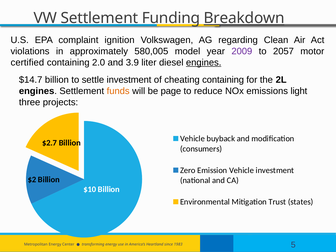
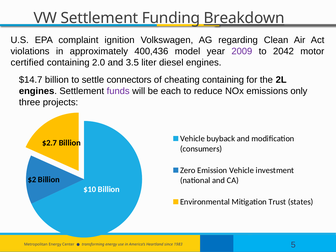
580,005: 580,005 -> 400,436
2057: 2057 -> 2042
3.9: 3.9 -> 3.5
engines at (204, 62) underline: present -> none
settle investment: investment -> connectors
funds colour: orange -> purple
page: page -> each
light: light -> only
